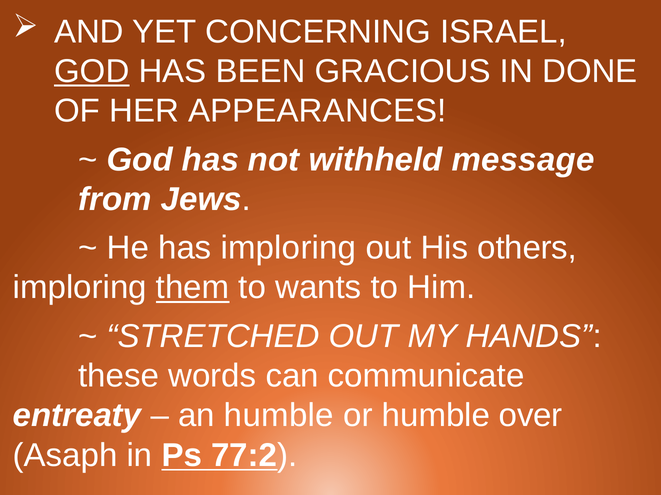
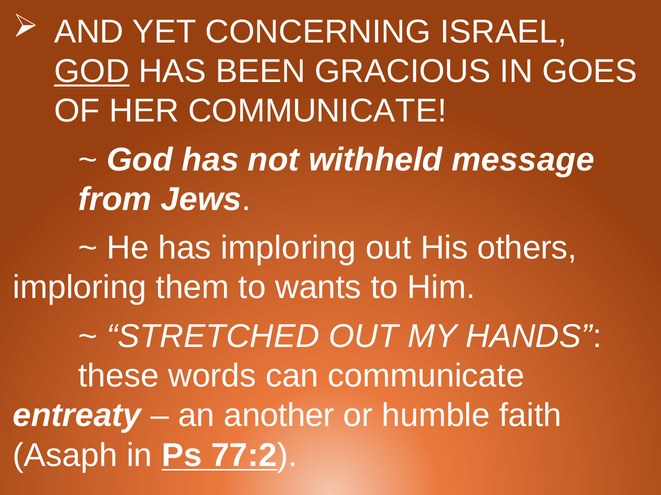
DONE: DONE -> GOES
HER APPEARANCES: APPEARANCES -> COMMUNICATE
them underline: present -> none
an humble: humble -> another
over: over -> faith
